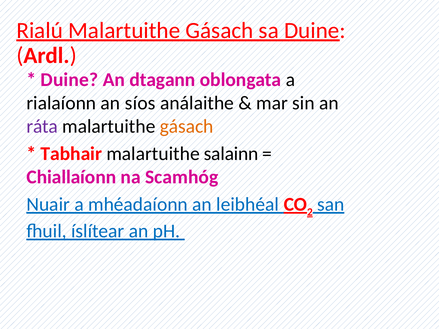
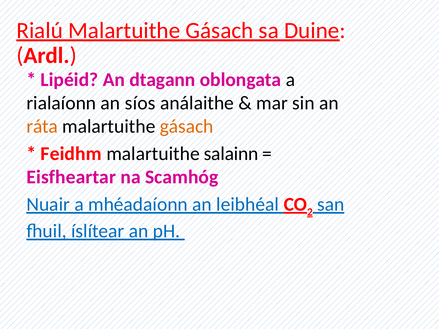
Duine at (69, 80): Duine -> Lipéid
ráta colour: purple -> orange
Tabhair: Tabhair -> Feidhm
Chiallaíonn: Chiallaíonn -> Eisfheartar
